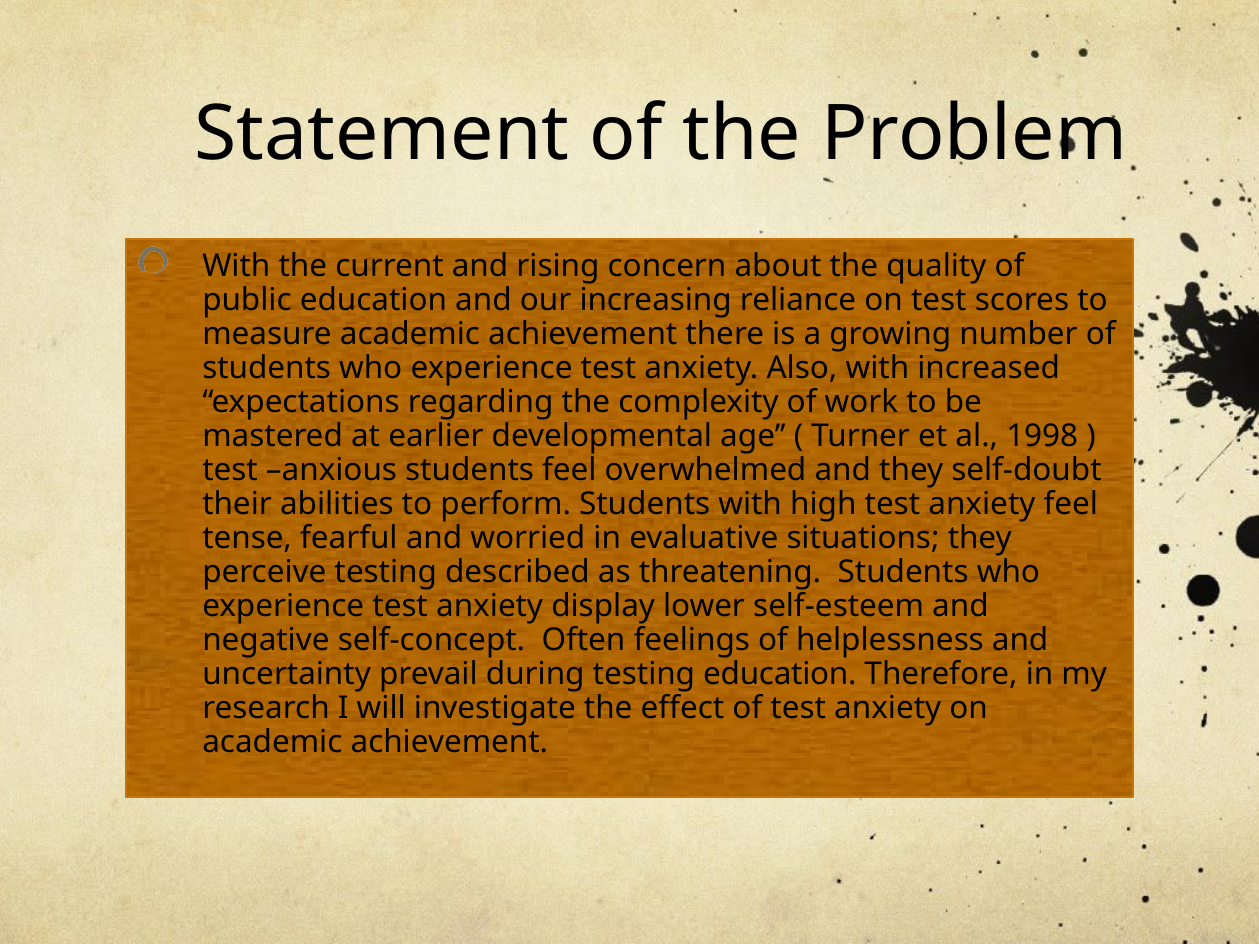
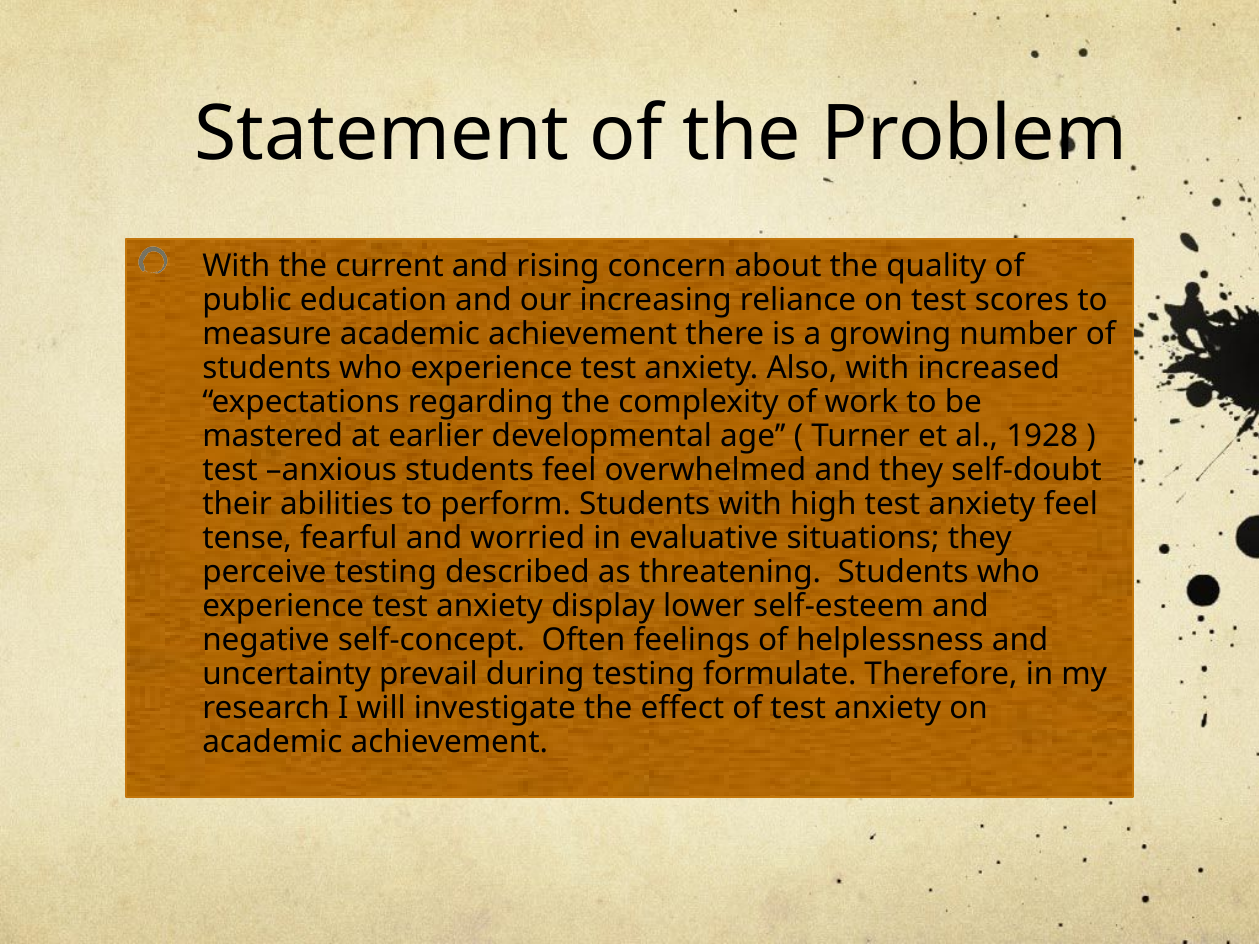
1998: 1998 -> 1928
testing education: education -> formulate
